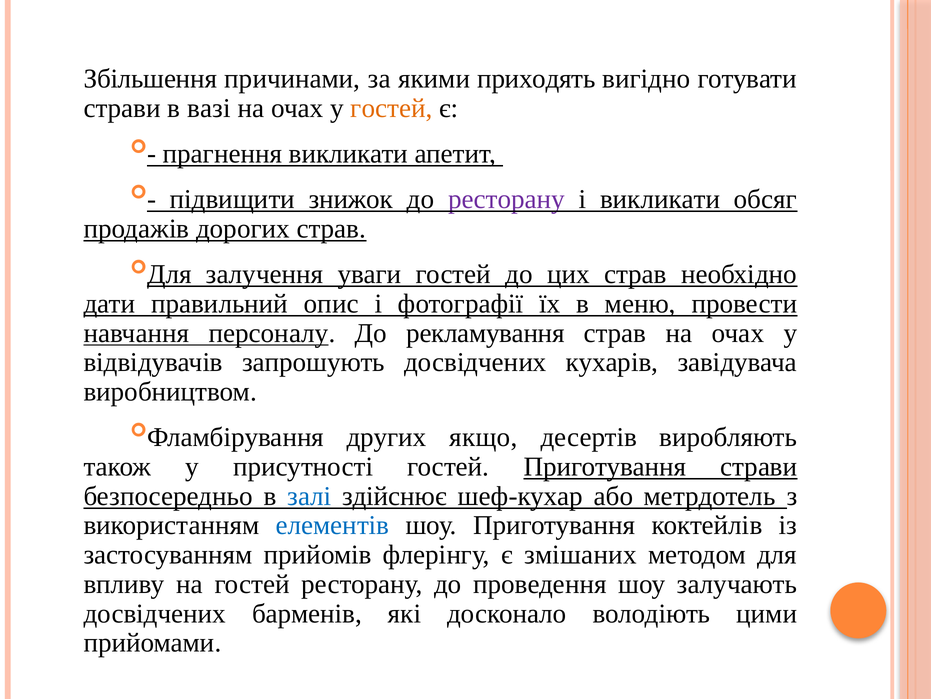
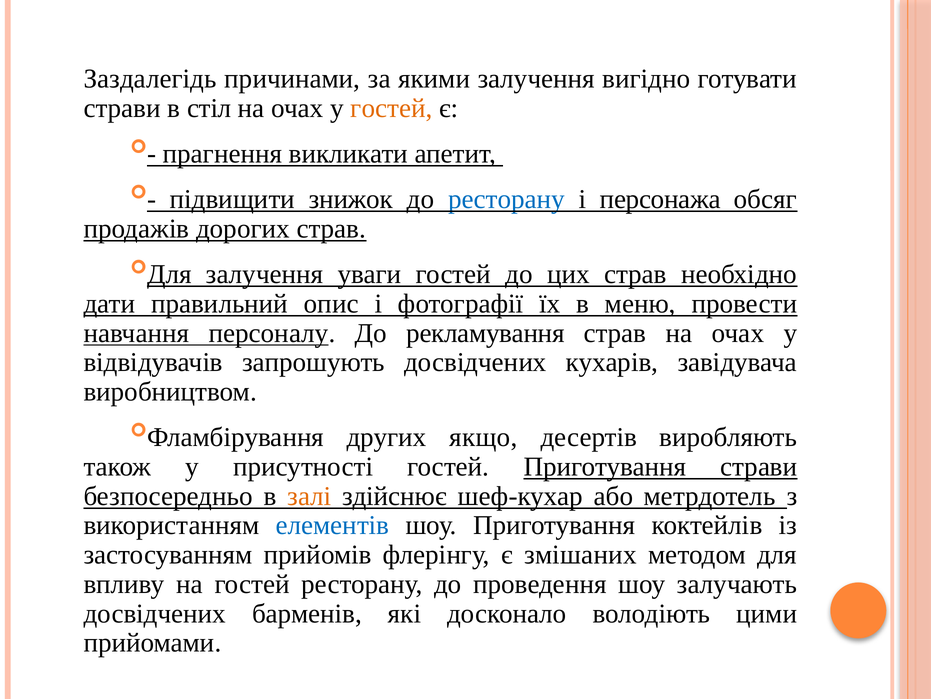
Збільшення: Збільшення -> Заздалегідь
якими приходять: приходять -> залучення
вазі: вазі -> стіл
ресторану at (507, 199) colour: purple -> blue
і викликати: викликати -> персонажа
залі colour: blue -> orange
